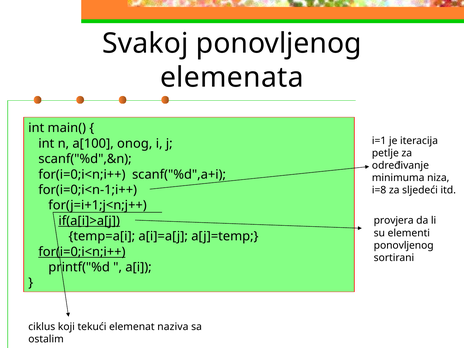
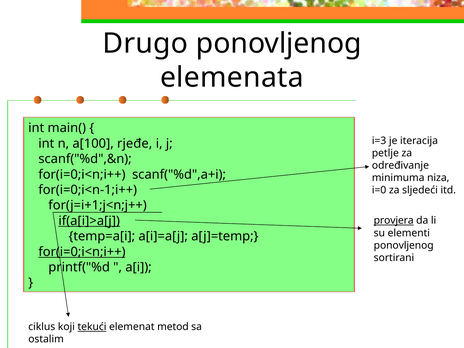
Svakoj: Svakoj -> Drugo
i=1: i=1 -> i=3
onog: onog -> rjeđe
i=8: i=8 -> i=0
provjera underline: none -> present
tekući underline: none -> present
naziva: naziva -> metod
